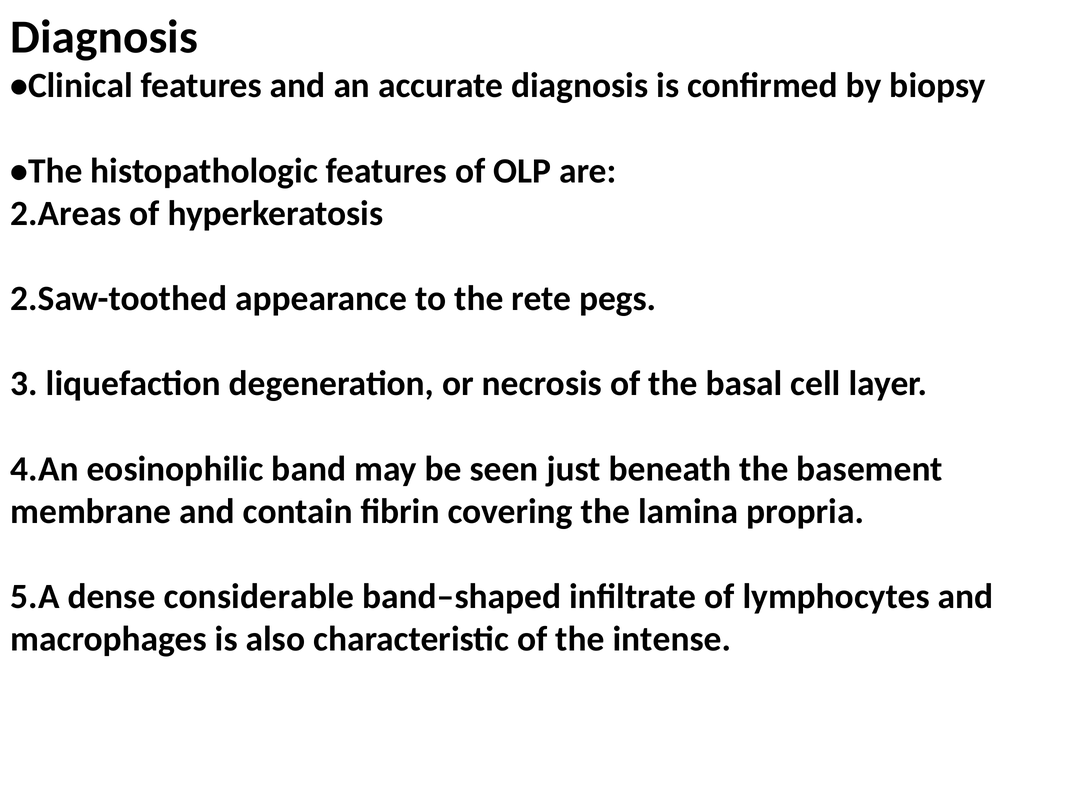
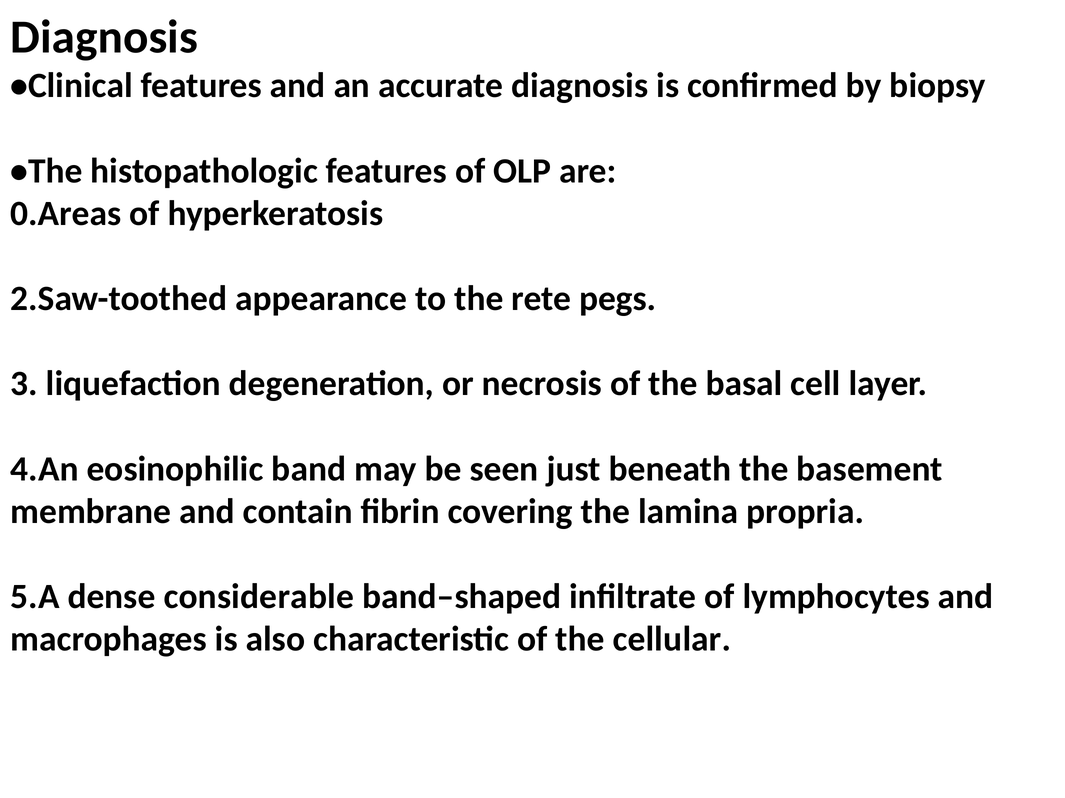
2.Areas: 2.Areas -> 0.Areas
intense: intense -> cellular
